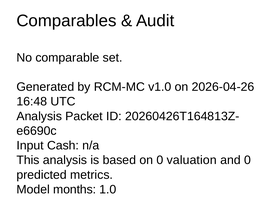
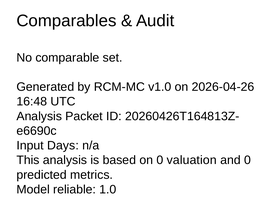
Cash: Cash -> Days
months: months -> reliable
